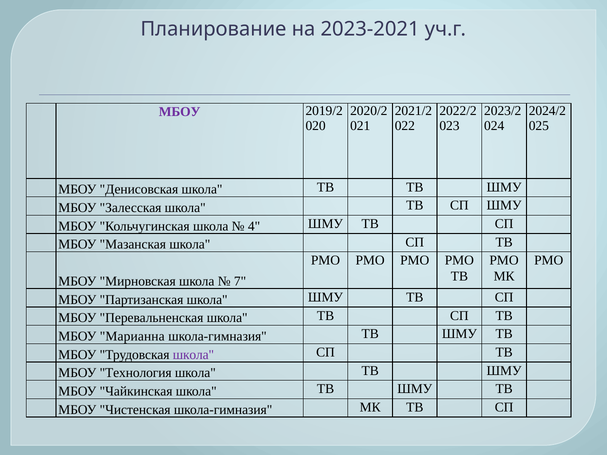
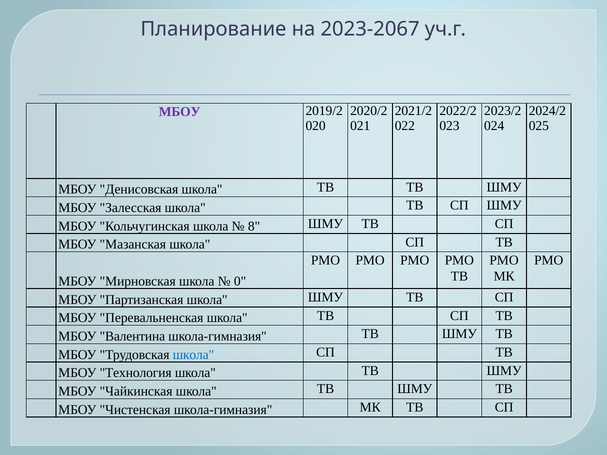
2023-2021: 2023-2021 -> 2023-2067
4: 4 -> 8
7: 7 -> 0
Марианна: Марианна -> Валентина
школа at (193, 355) colour: purple -> blue
